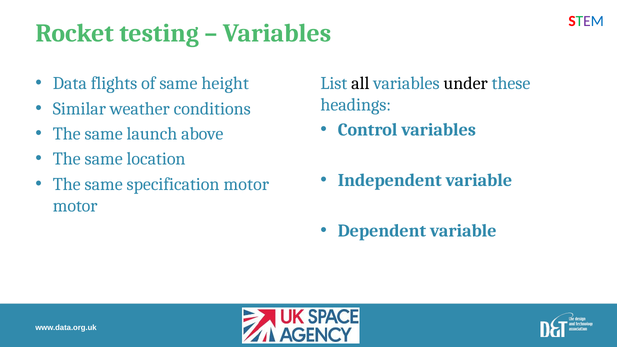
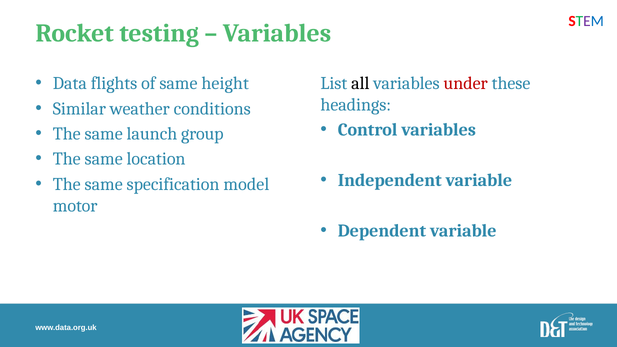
under colour: black -> red
above: above -> group
specification motor: motor -> model
